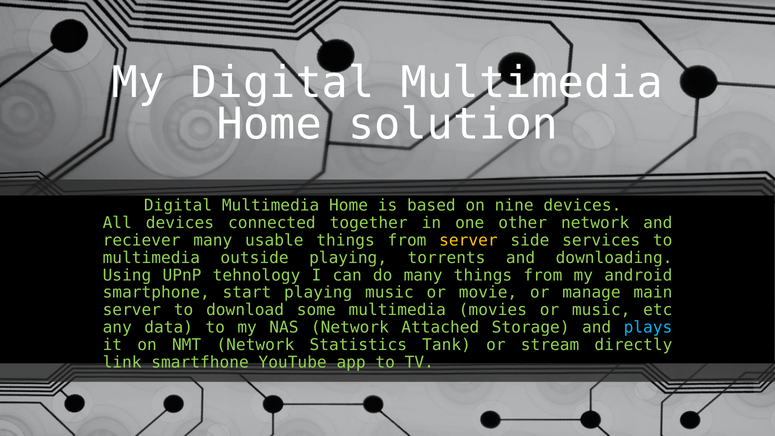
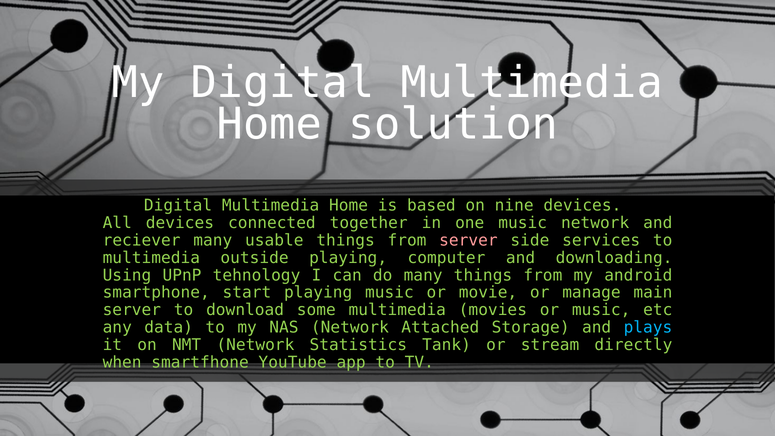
one other: other -> music
server at (468, 240) colour: yellow -> pink
torrents: torrents -> computer
link: link -> when
